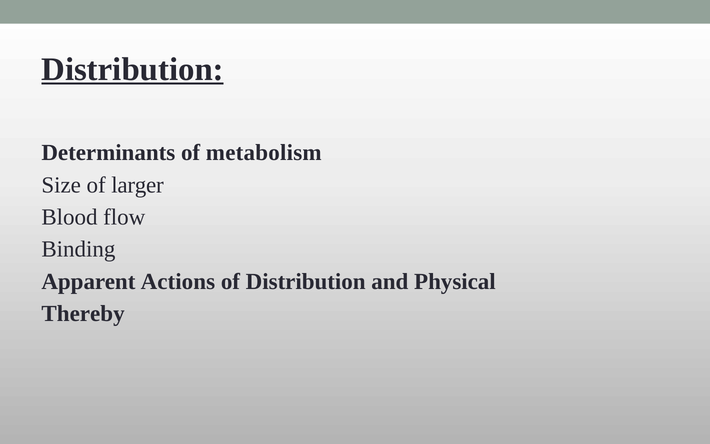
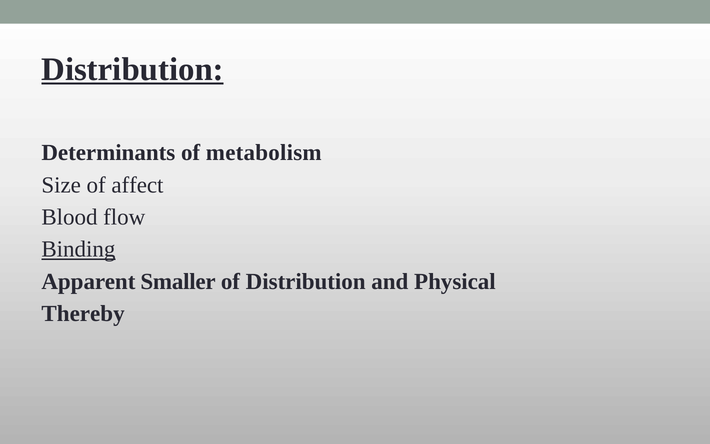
larger: larger -> affect
Binding underline: none -> present
Actions: Actions -> Smaller
